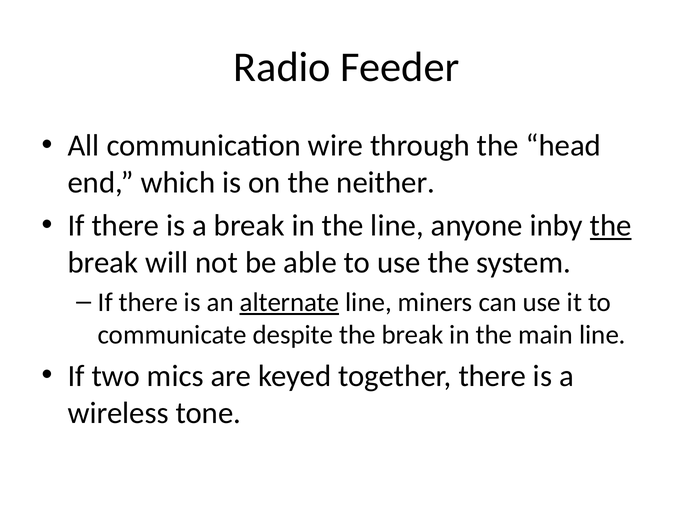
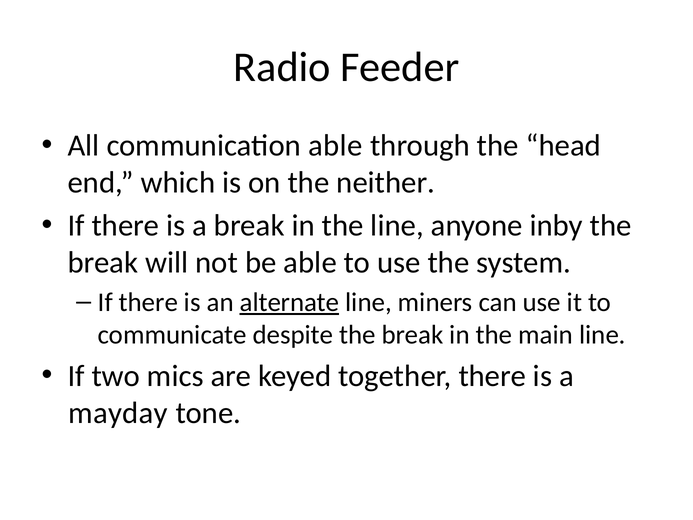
communication wire: wire -> able
the at (611, 225) underline: present -> none
wireless: wireless -> mayday
